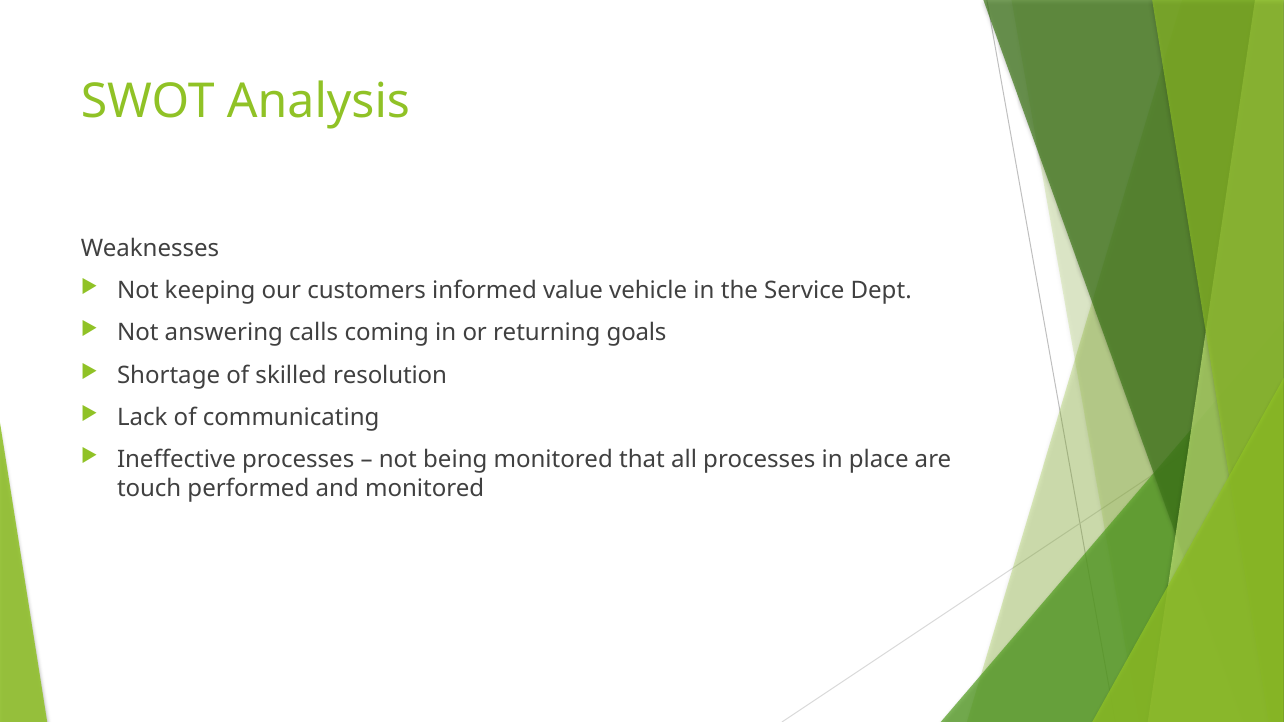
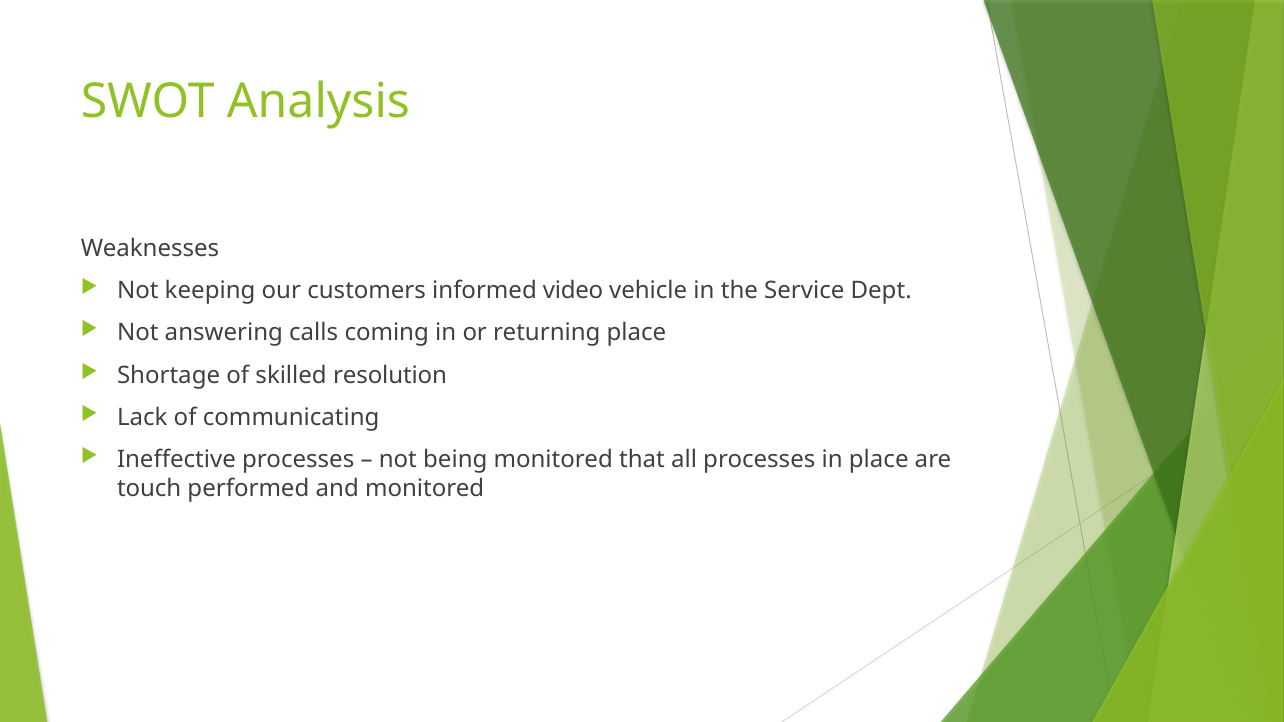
value: value -> video
returning goals: goals -> place
